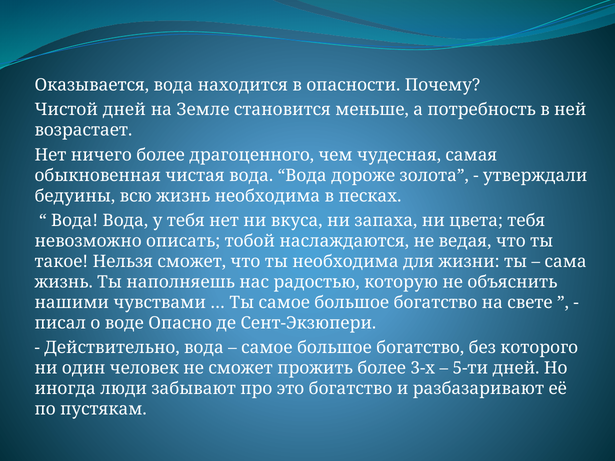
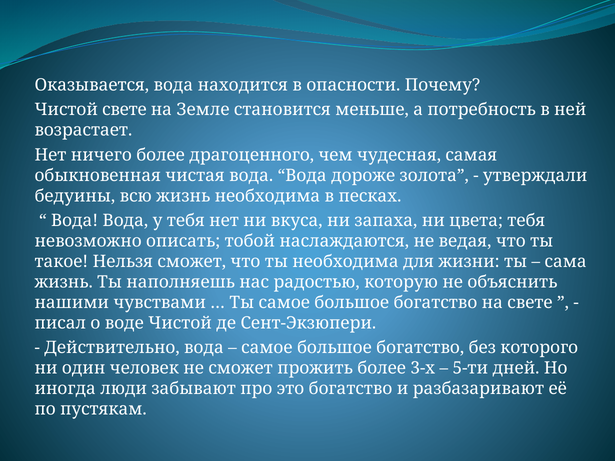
Чистой дней: дней -> свете
воде Опасно: Опасно -> Чистой
